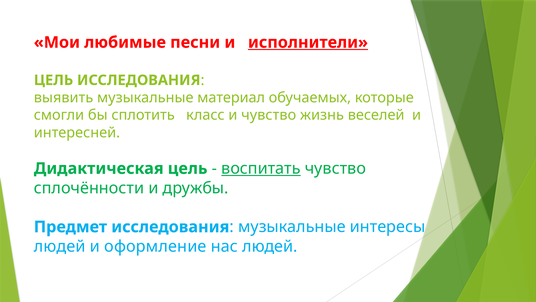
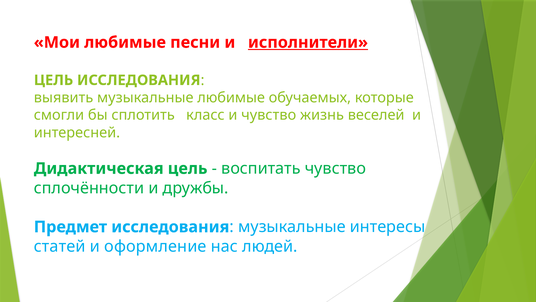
музыкальные материал: материал -> любимые
воспитать underline: present -> none
людей at (60, 246): людей -> статей
